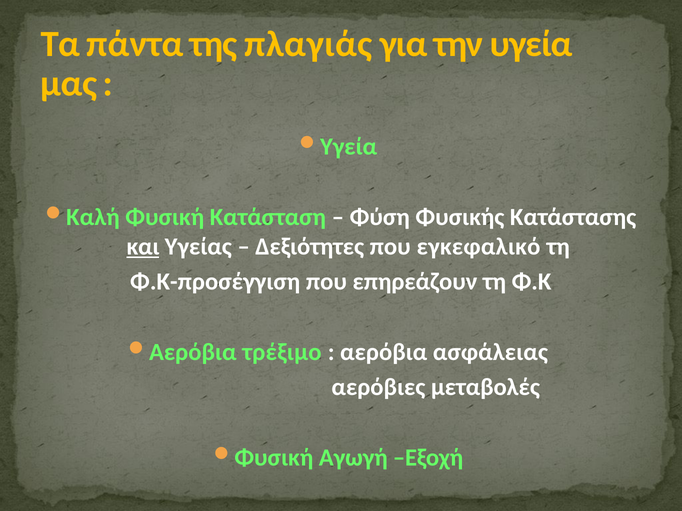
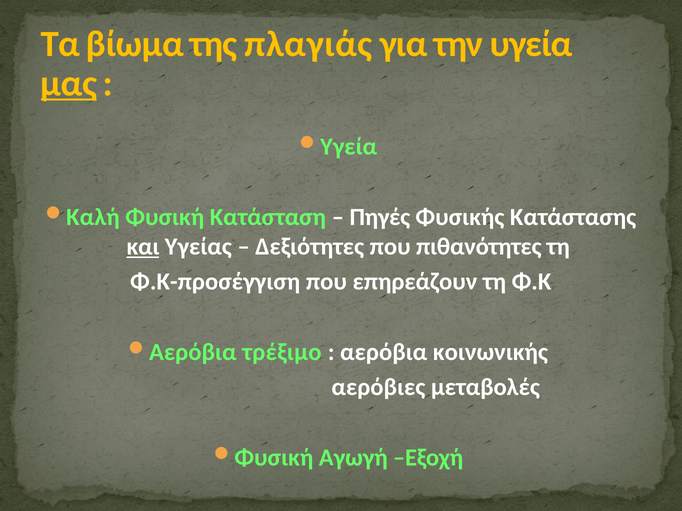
πάντα: πάντα -> βίωμα
μας underline: none -> present
Φύση: Φύση -> Πηγές
εγκεφαλικό: εγκεφαλικό -> πιθανότητες
ασφάλειας: ασφάλειας -> κοινωνικής
